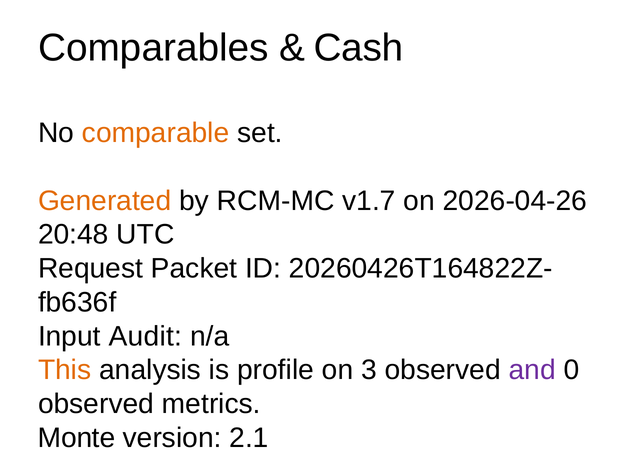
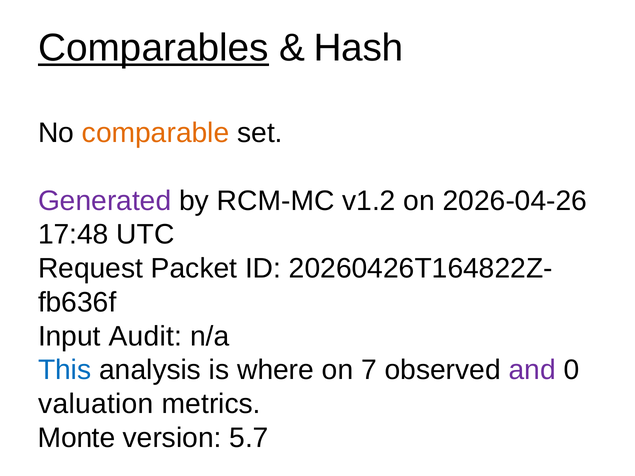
Comparables underline: none -> present
Cash: Cash -> Hash
Generated colour: orange -> purple
v1.7: v1.7 -> v1.2
20:48: 20:48 -> 17:48
This colour: orange -> blue
profile: profile -> where
3: 3 -> 7
observed at (96, 404): observed -> valuation
2.1: 2.1 -> 5.7
